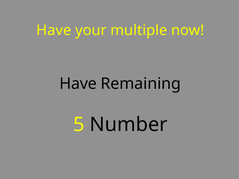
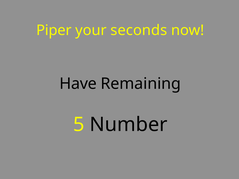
Have at (54, 30): Have -> Piper
multiple: multiple -> seconds
